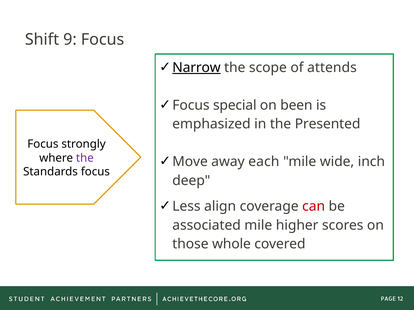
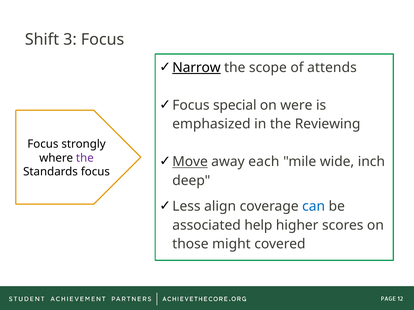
9: 9 -> 3
been: been -> were
Presented: Presented -> Reviewing
Move underline: none -> present
can colour: red -> blue
associated mile: mile -> help
whole: whole -> might
